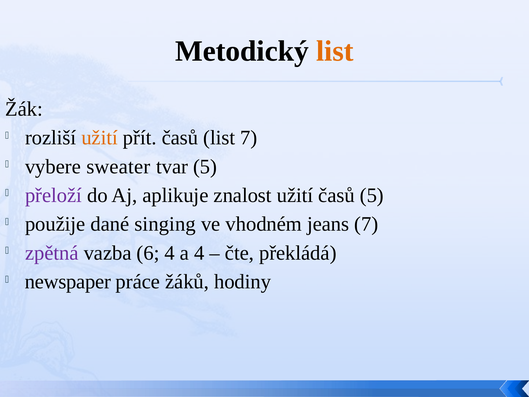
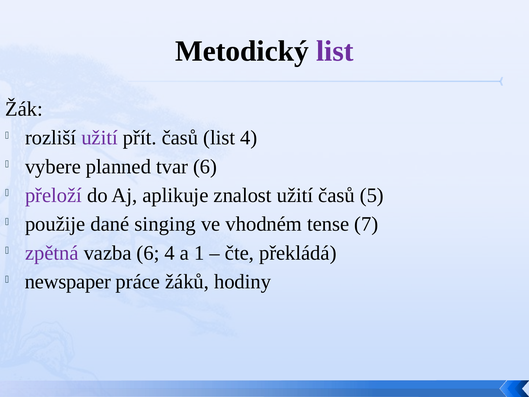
list at (335, 51) colour: orange -> purple
užití at (100, 138) colour: orange -> purple
list 7: 7 -> 4
sweater: sweater -> planned
tvar 5: 5 -> 6
jeans: jeans -> tense
a 4: 4 -> 1
